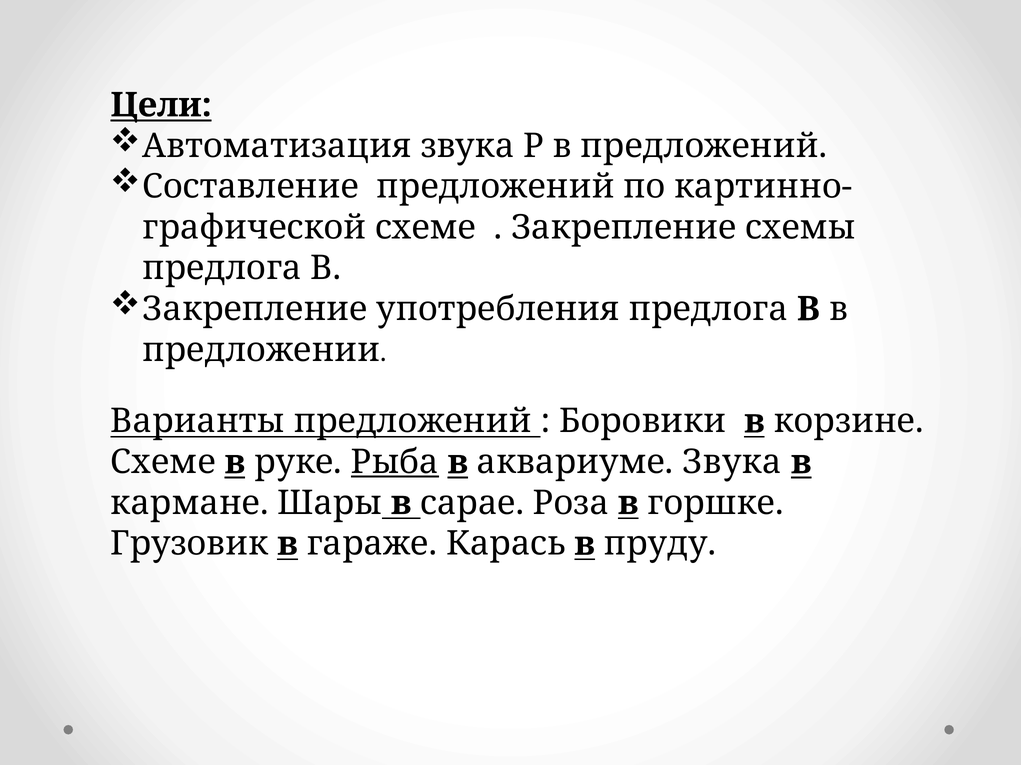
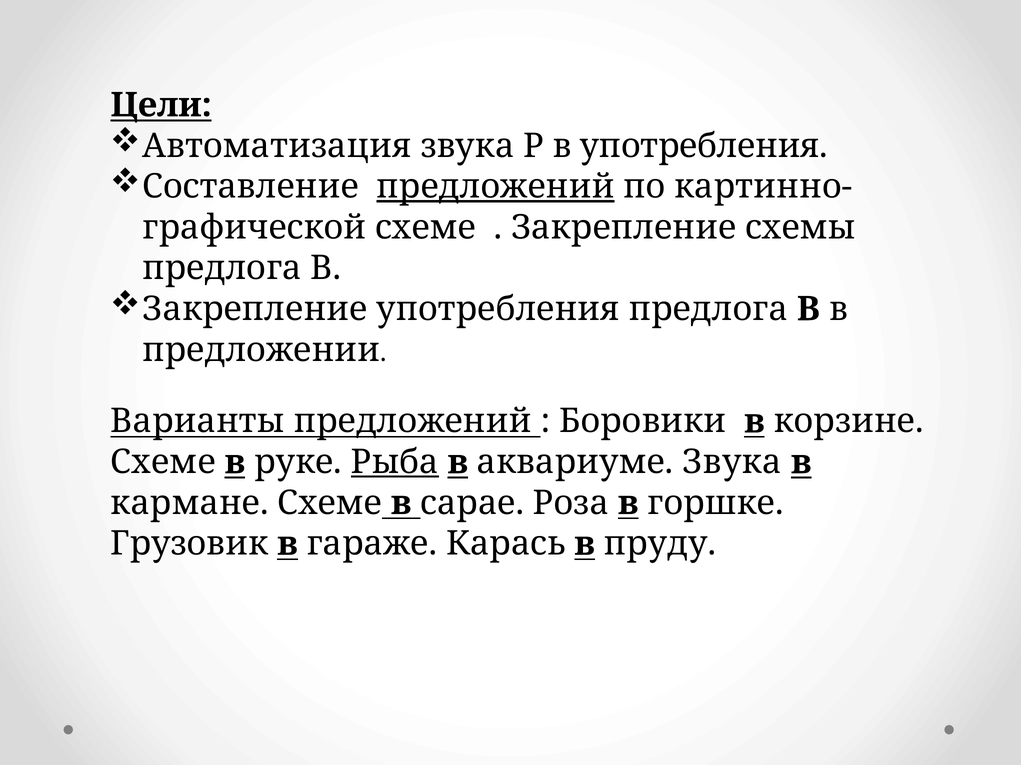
в предложений: предложений -> употребления
предложений at (495, 187) underline: none -> present
кармане Шары: Шары -> Схеме
